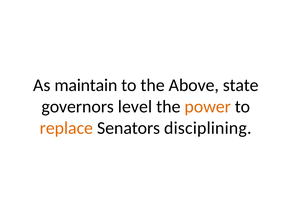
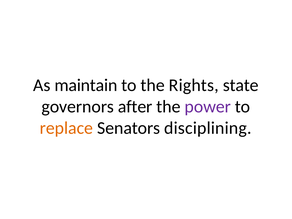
Above: Above -> Rights
level: level -> after
power colour: orange -> purple
